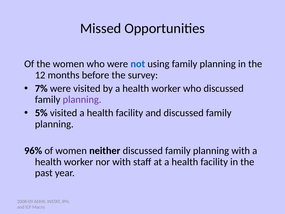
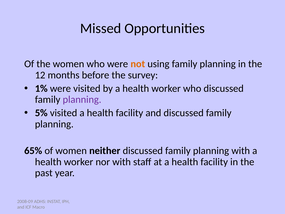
not colour: blue -> orange
7%: 7% -> 1%
96%: 96% -> 65%
